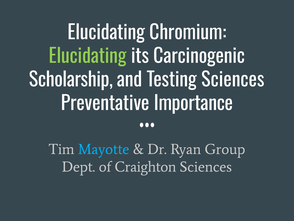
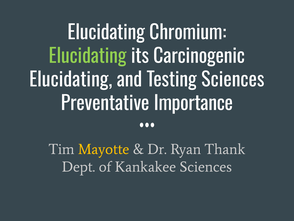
Scholarship at (71, 80): Scholarship -> Elucidating
Mayotte colour: light blue -> yellow
Group: Group -> Thank
Craighton: Craighton -> Kankakee
